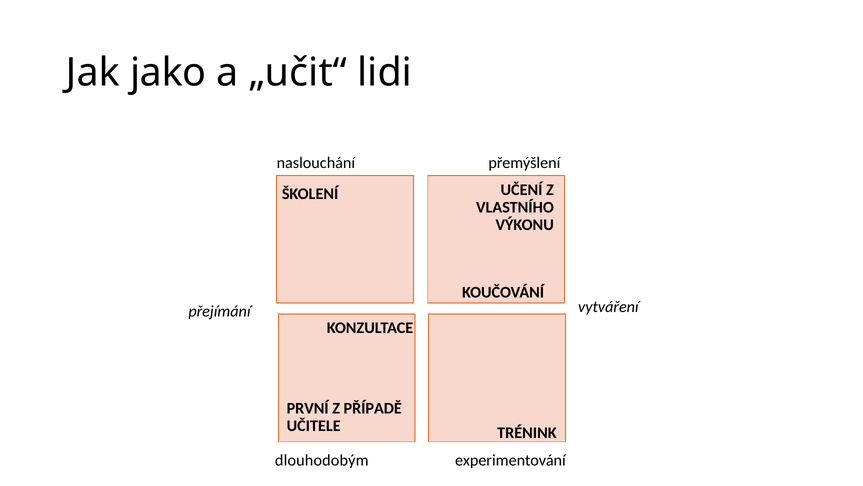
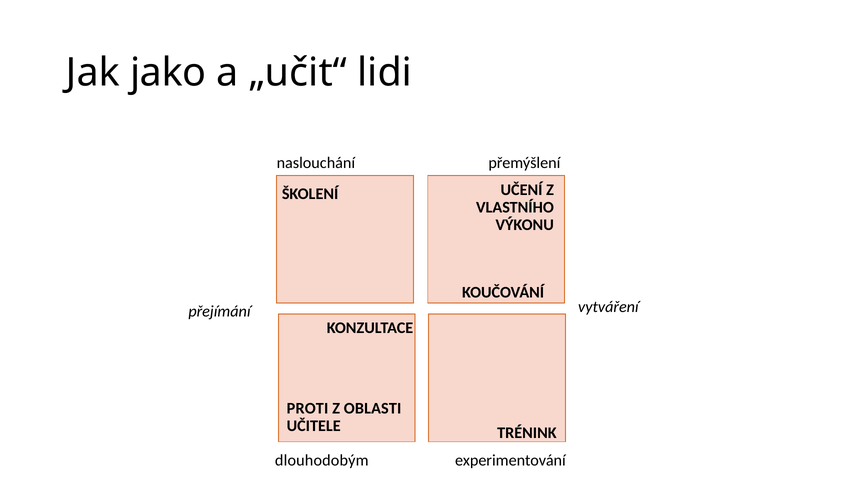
PRVNÍ: PRVNÍ -> PROTI
PŘÍPADĚ: PŘÍPADĚ -> OBLASTI
